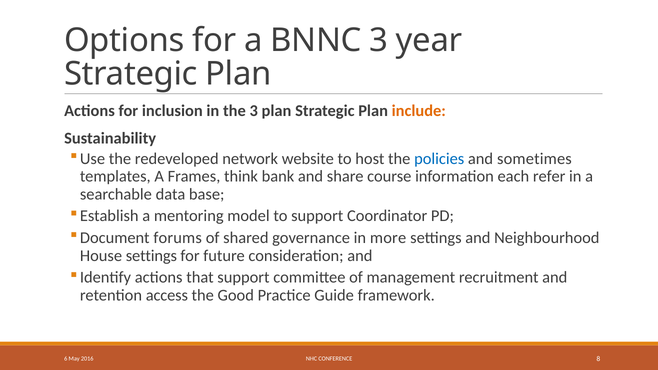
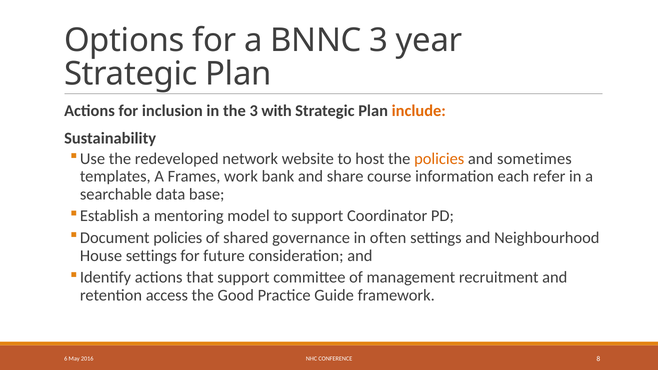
3 plan: plan -> with
policies at (439, 159) colour: blue -> orange
think: think -> work
Document forums: forums -> policies
more: more -> often
